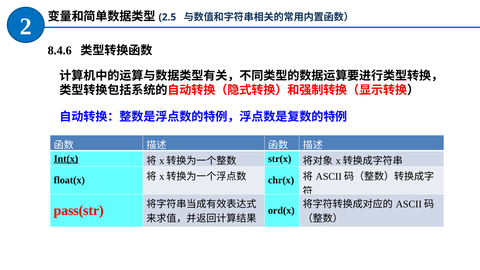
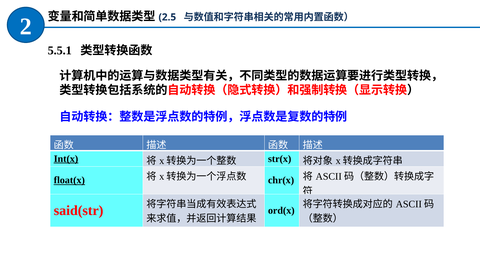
8.4.6: 8.4.6 -> 5.5.1
float(x underline: none -> present
pass(str: pass(str -> said(str
